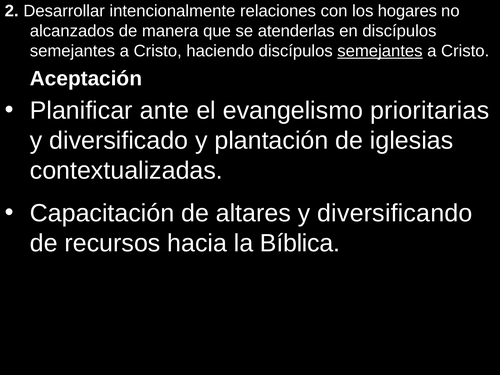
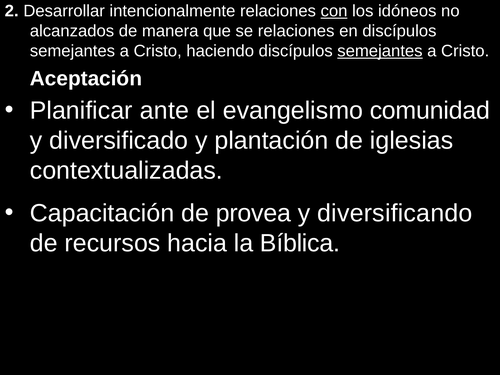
con underline: none -> present
hogares: hogares -> idóneos
se atenderlas: atenderlas -> relaciones
prioritarias: prioritarias -> comunidad
altares: altares -> provea
